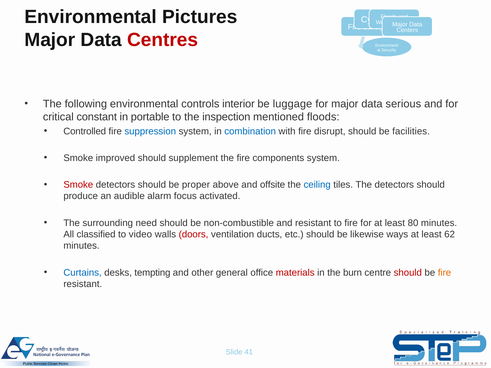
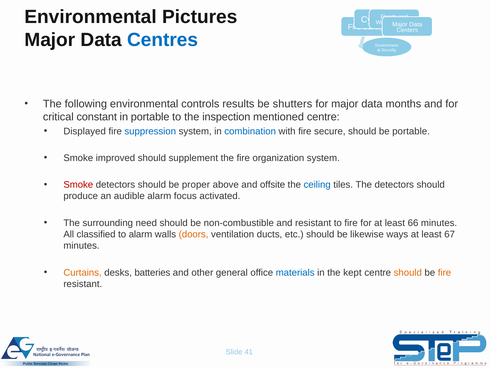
Centres colour: red -> blue
interior: interior -> results
luggage: luggage -> shutters
serious: serious -> months
mentioned floods: floods -> centre
Controlled: Controlled -> Displayed
disrupt: disrupt -> secure
be facilities: facilities -> portable
components: components -> organization
80: 80 -> 66
to video: video -> alarm
doors colour: red -> orange
62: 62 -> 67
Curtains colour: blue -> orange
tempting: tempting -> batteries
materials colour: red -> blue
burn: burn -> kept
should at (408, 273) colour: red -> orange
